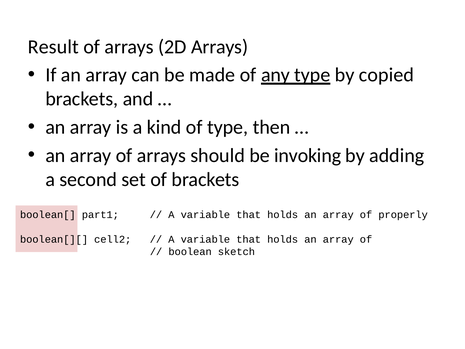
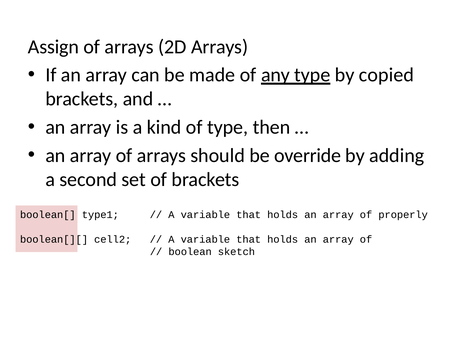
Result: Result -> Assign
invoking: invoking -> override
part1: part1 -> type1
